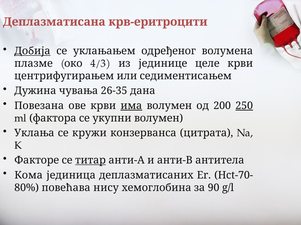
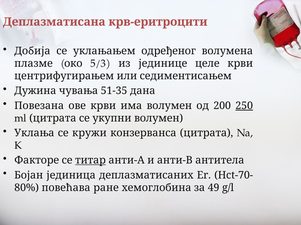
Добија underline: present -> none
4/3: 4/3 -> 5/3
26-35: 26-35 -> 51-35
има underline: present -> none
ml фактора: фактора -> цитрата
Кома: Кома -> Бојан
нису: нису -> ране
90: 90 -> 49
